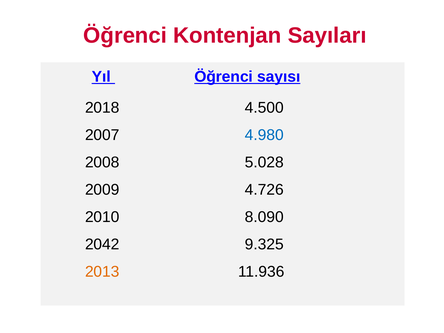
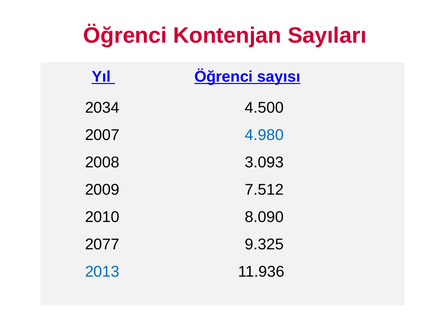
2018: 2018 -> 2034
5.028: 5.028 -> 3.093
4.726: 4.726 -> 7.512
2042: 2042 -> 2077
2013 colour: orange -> blue
